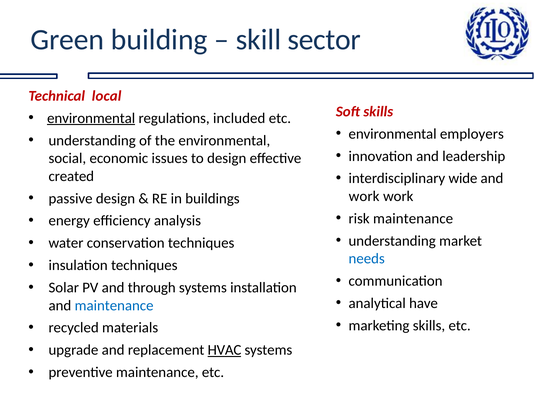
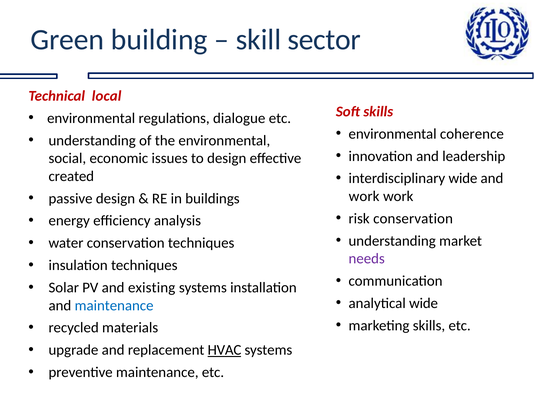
environmental at (91, 118) underline: present -> none
included: included -> dialogue
employers: employers -> coherence
risk maintenance: maintenance -> conservation
needs colour: blue -> purple
through: through -> existing
analytical have: have -> wide
